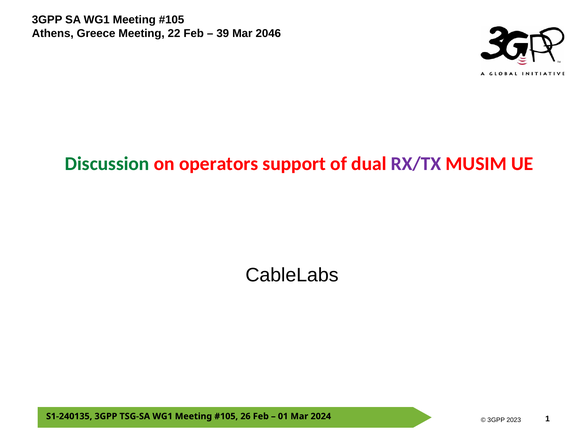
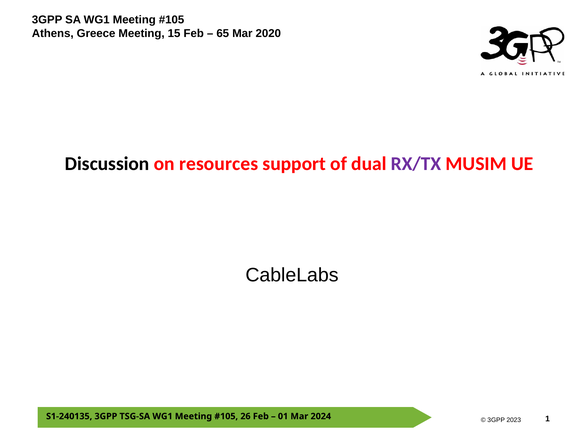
22: 22 -> 15
39: 39 -> 65
2046: 2046 -> 2020
Discussion colour: green -> black
operators: operators -> resources
